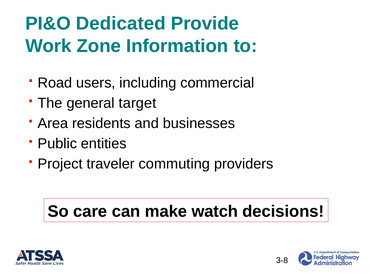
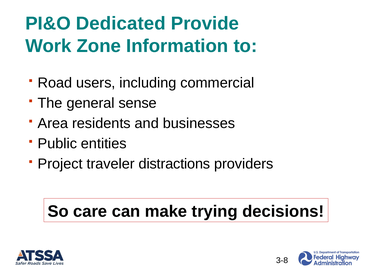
target: target -> sense
commuting: commuting -> distractions
watch: watch -> trying
